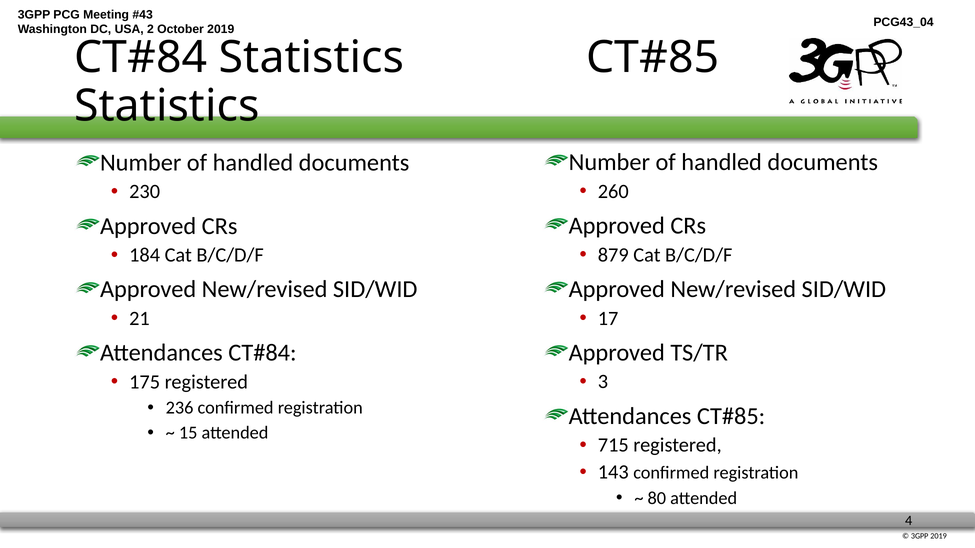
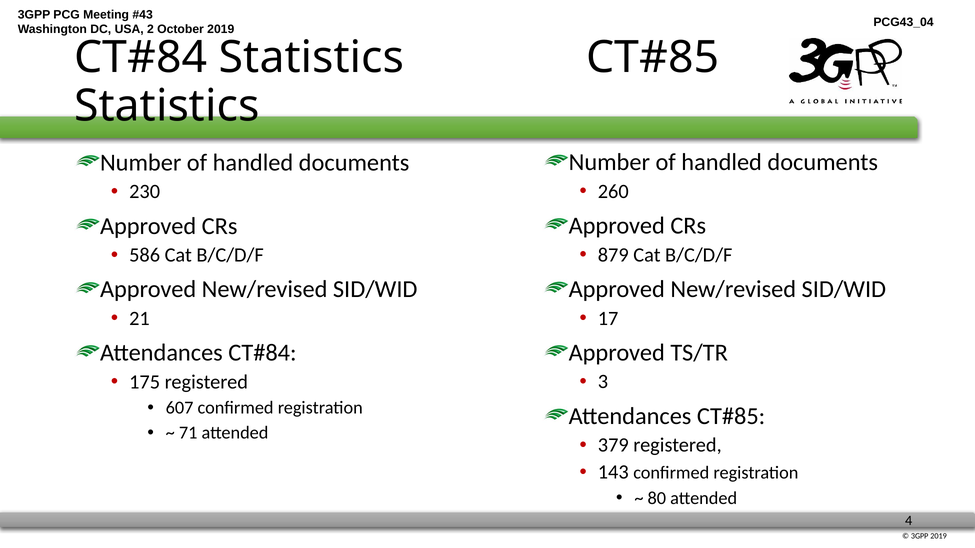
184: 184 -> 586
236: 236 -> 607
15: 15 -> 71
715: 715 -> 379
